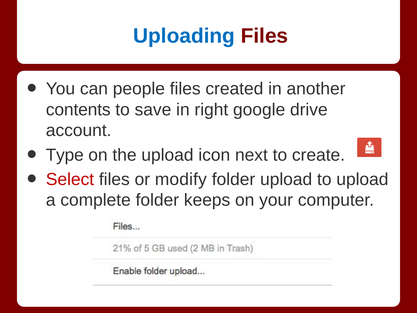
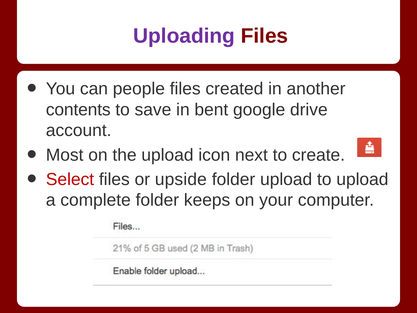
Uploading colour: blue -> purple
right: right -> bent
Type: Type -> Most
modify: modify -> upside
